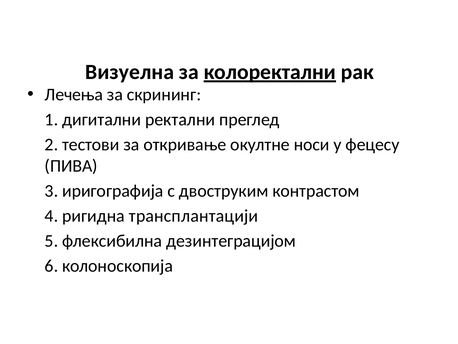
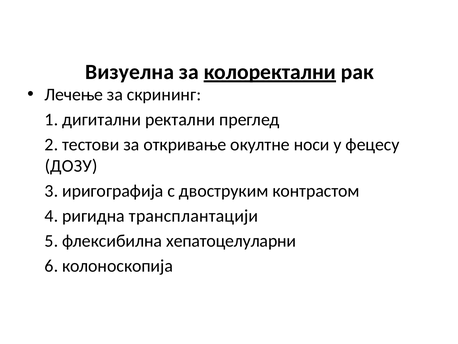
Лечења: Лечења -> Лечење
ПИВА: ПИВА -> ДОЗУ
дезинтеграцијом: дезинтеграцијом -> хепатоцелуларни
